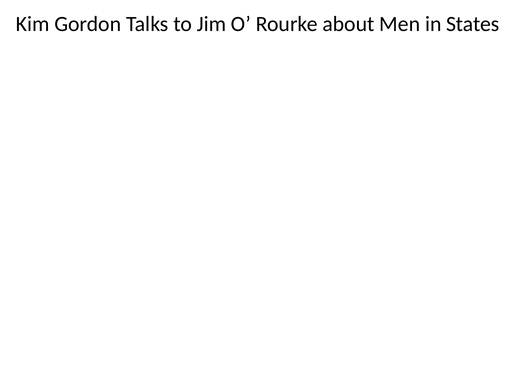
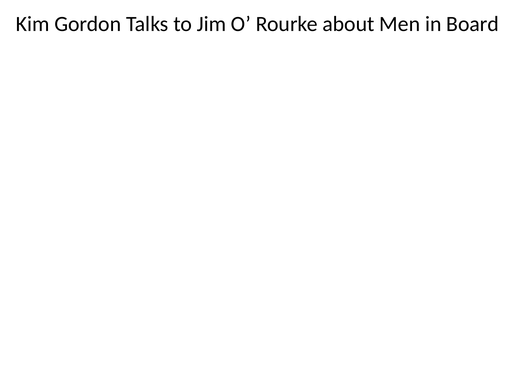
States: States -> Board
